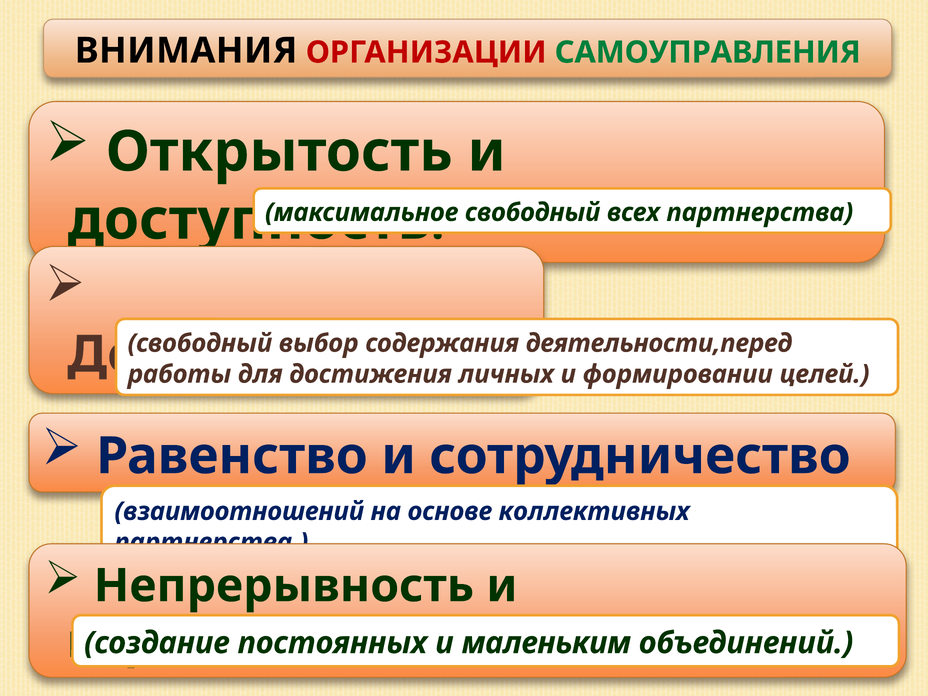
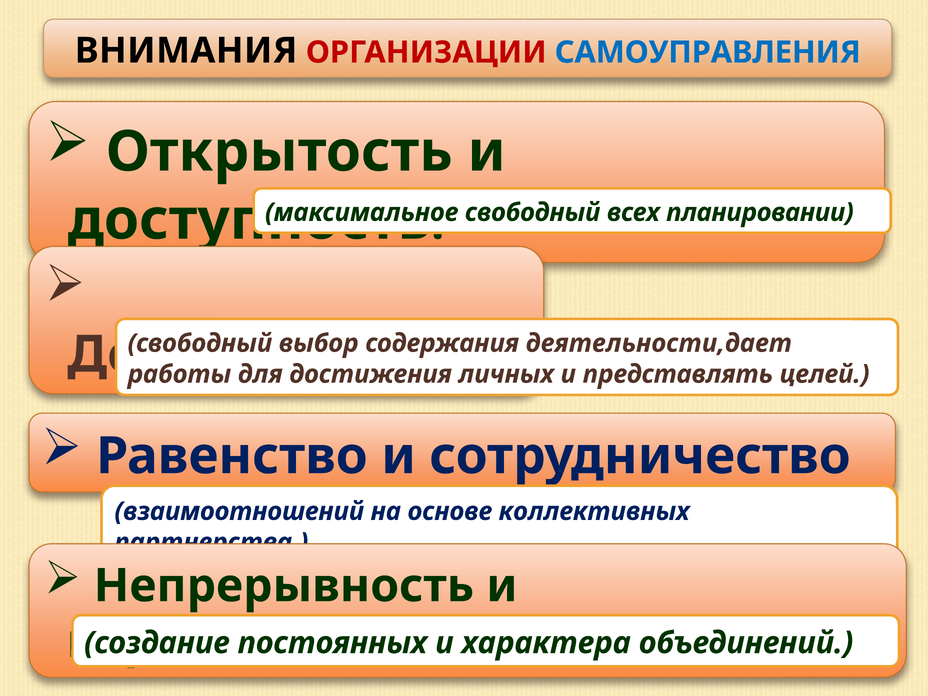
САМОУПРАВЛЕНИЯ colour: green -> blue
всех партнерства: партнерства -> планировании
деятельности,перед: деятельности,перед -> деятельности,дает
формировании: формировании -> представлять
маленьким: маленьким -> характера
